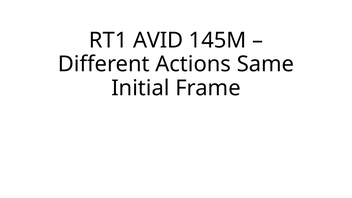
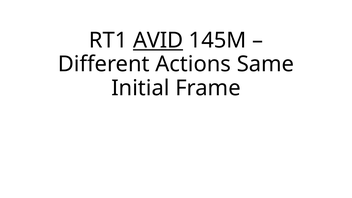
AVID underline: none -> present
